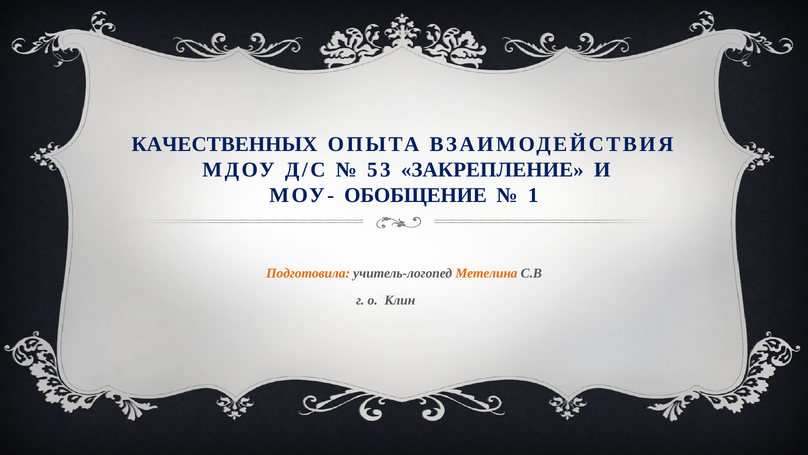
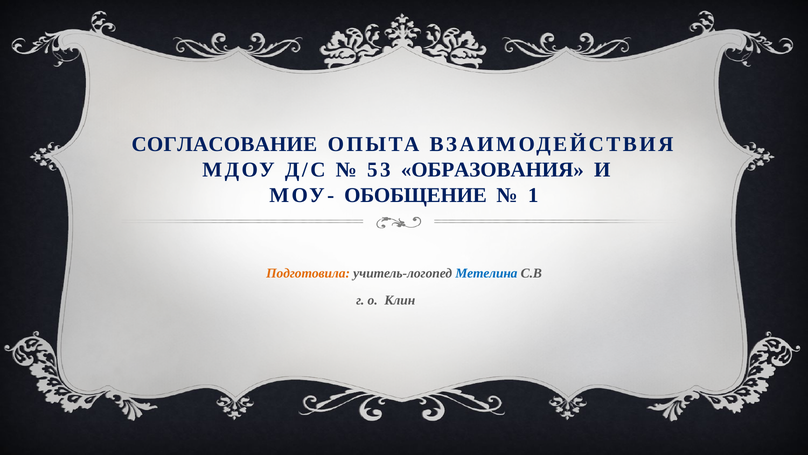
КАЧЕСТВЕННЫХ: КАЧЕСТВЕННЫХ -> СОГЛАСОВАНИЕ
ЗАКРЕПЛЕНИЕ: ЗАКРЕПЛЕНИЕ -> ОБРАЗОВАНИЯ
Метелина colour: orange -> blue
